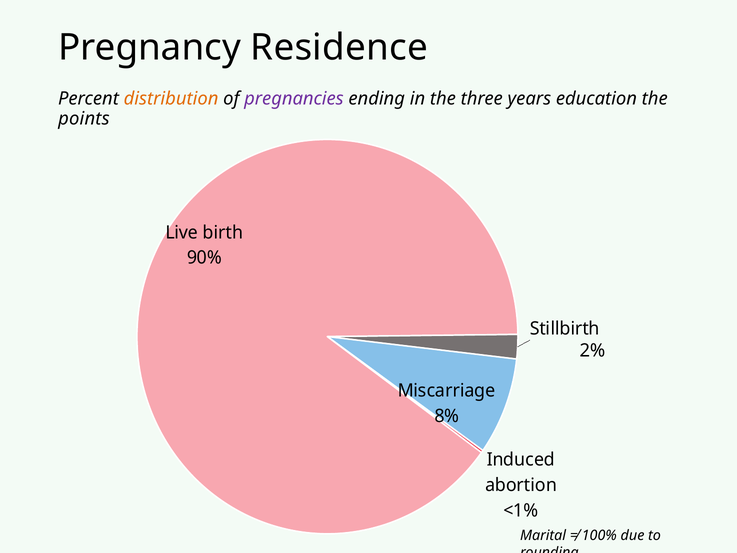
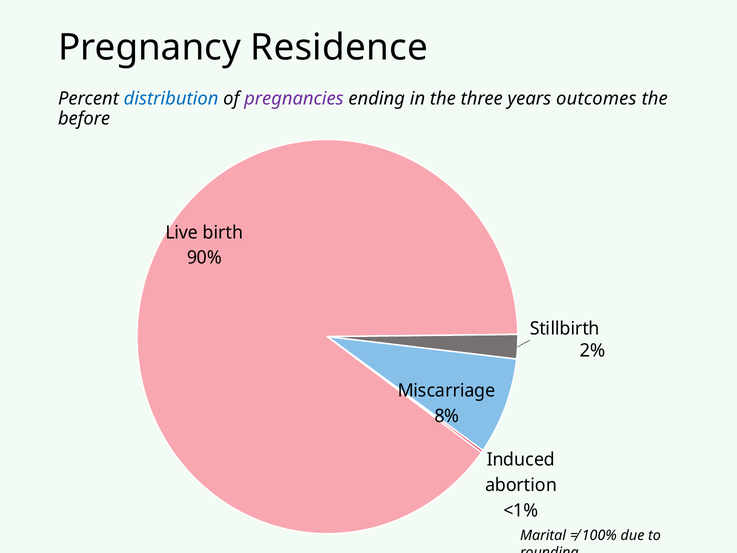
distribution colour: orange -> blue
education: education -> outcomes
points: points -> before
